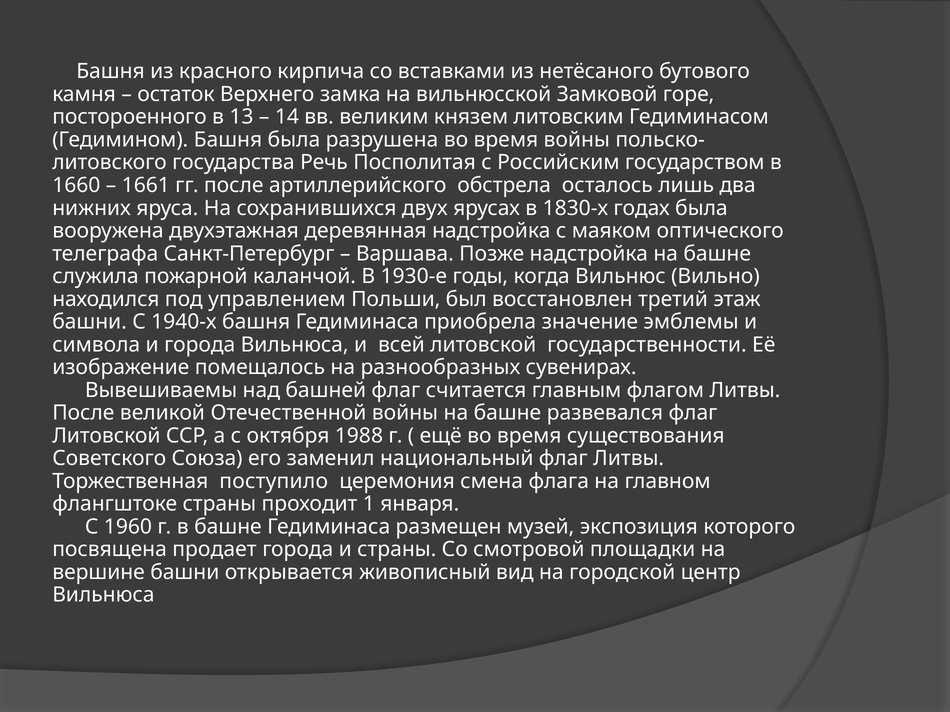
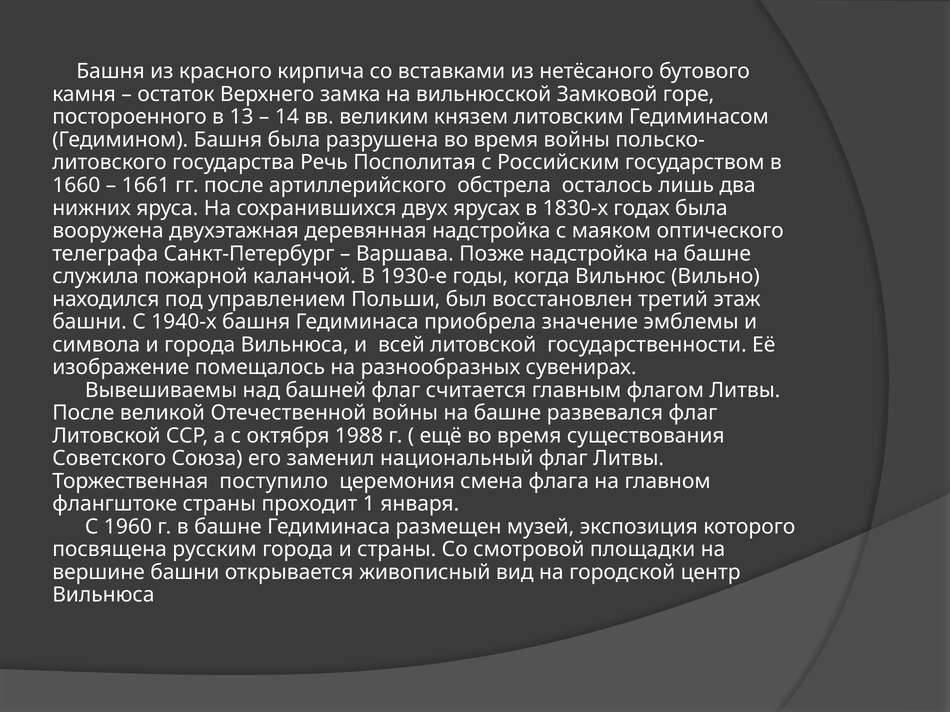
продает: продает -> русским
